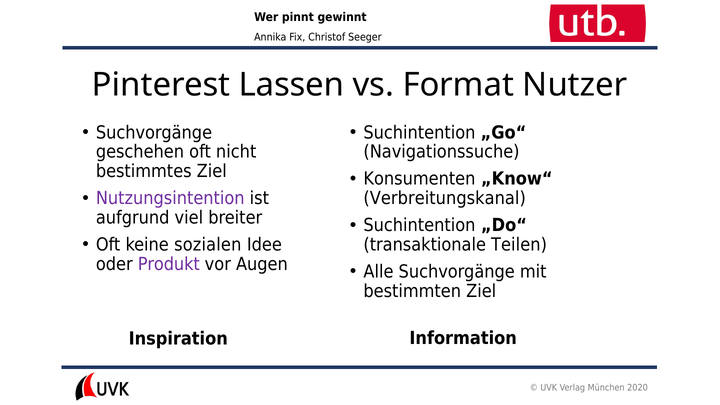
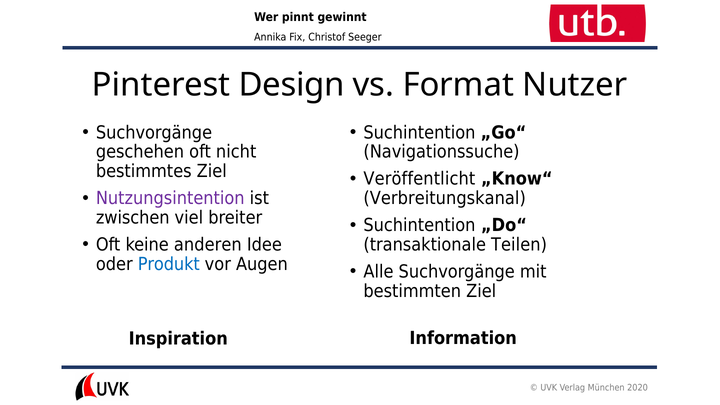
Lassen: Lassen -> Design
Konsumenten: Konsumenten -> Veröffentlicht
aufgrund: aufgrund -> zwischen
sozialen: sozialen -> anderen
Produkt colour: purple -> blue
